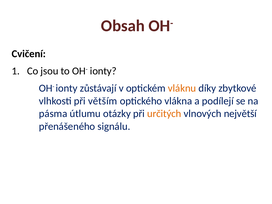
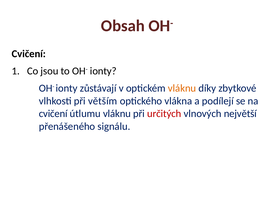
pásma at (53, 114): pásma -> cvičení
útlumu otázky: otázky -> vláknu
určitých colour: orange -> red
